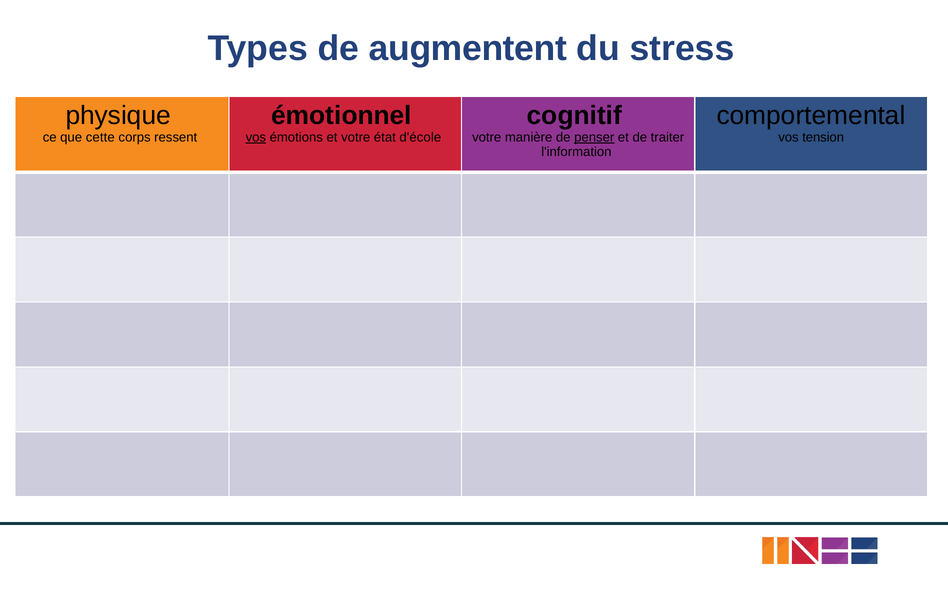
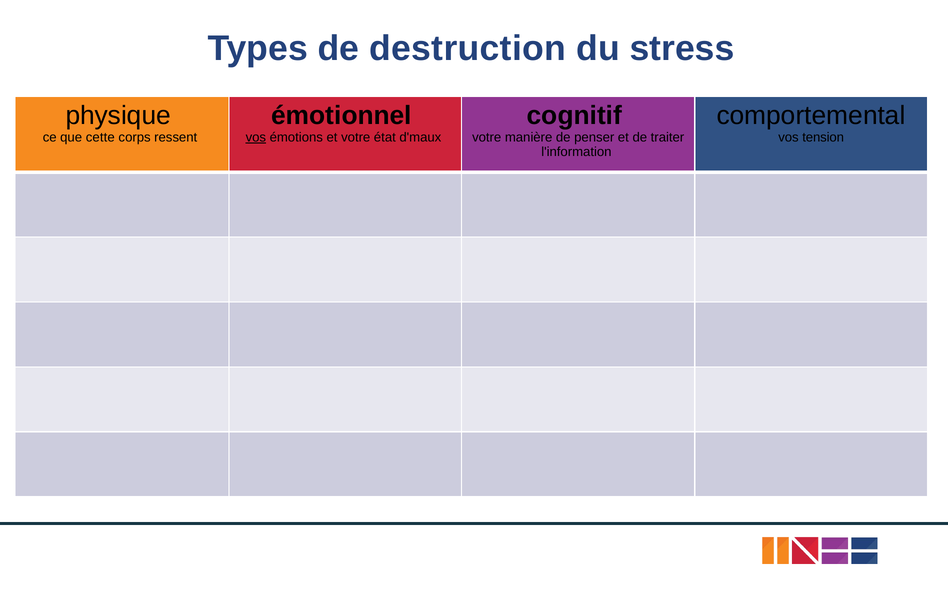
augmentent: augmentent -> destruction
d'école: d'école -> d'maux
penser underline: present -> none
